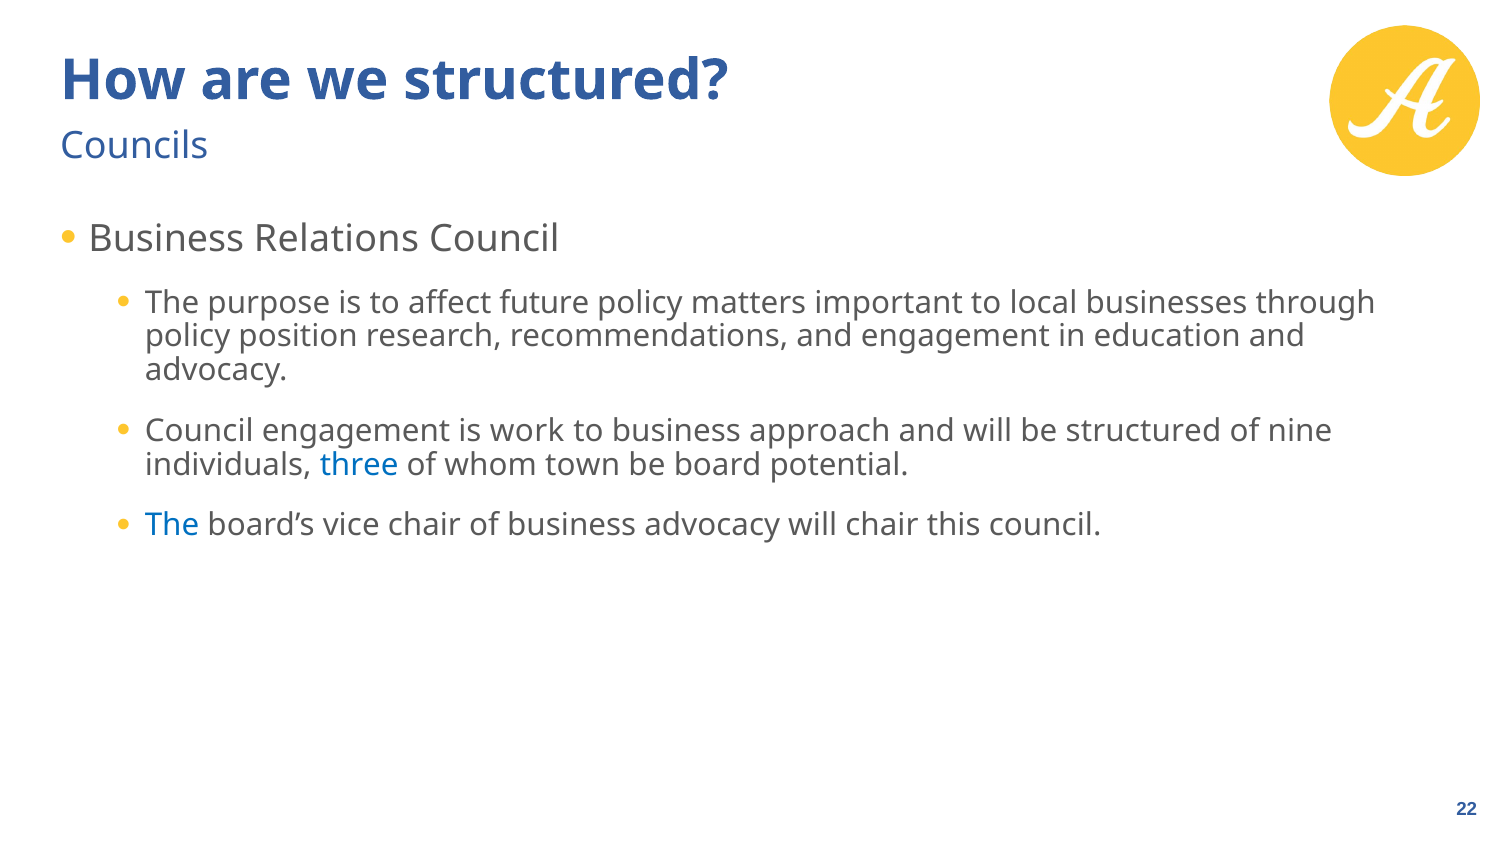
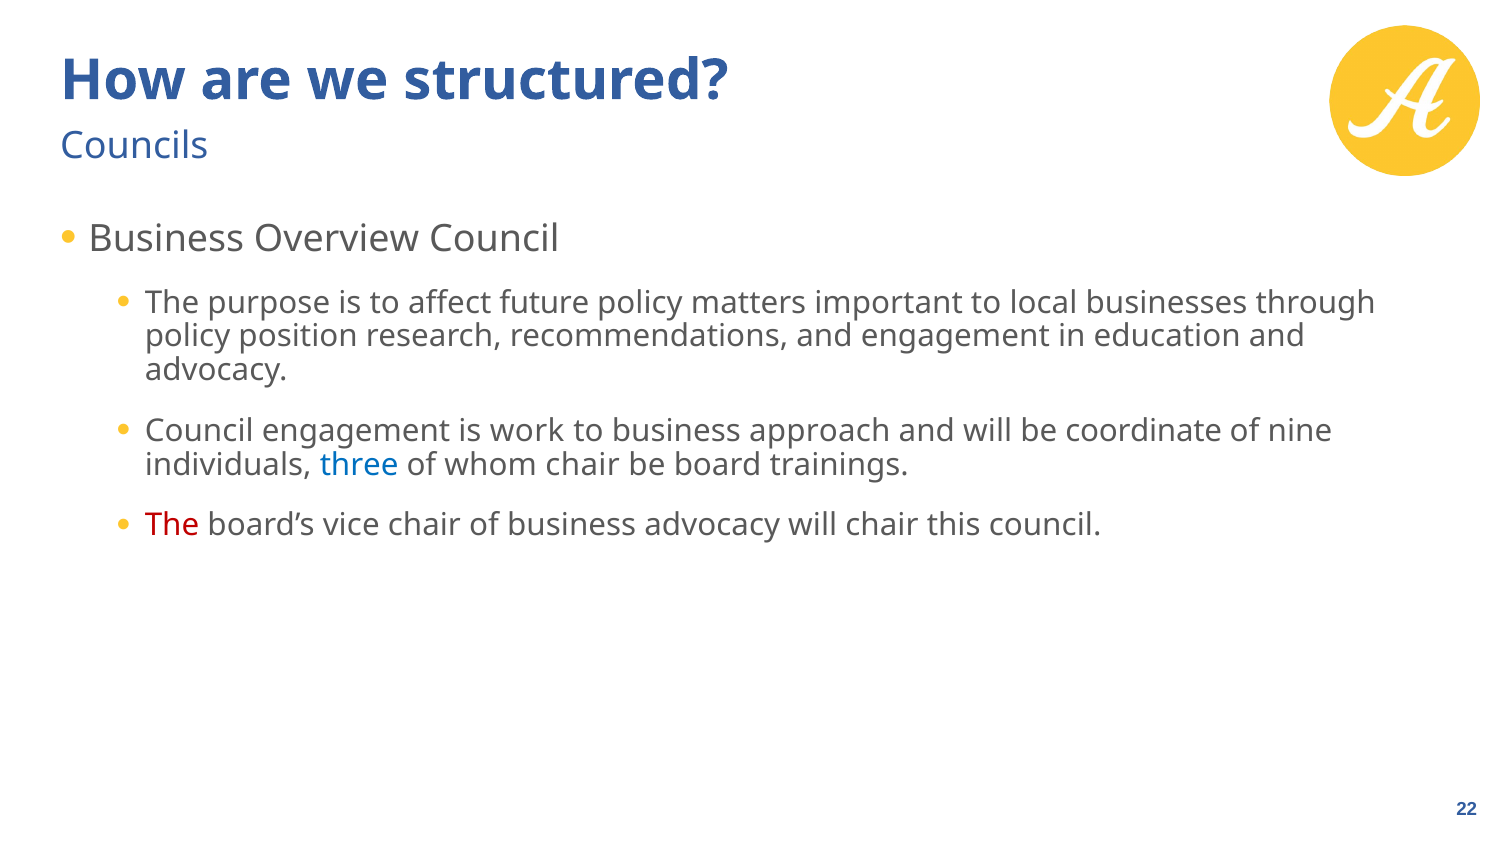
Relations: Relations -> Overview
be structured: structured -> coordinate
whom town: town -> chair
potential: potential -> trainings
The at (172, 525) colour: blue -> red
